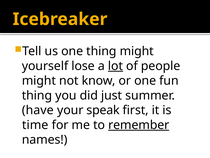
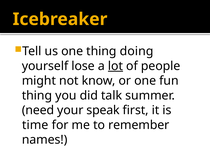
thing might: might -> doing
just: just -> talk
have: have -> need
remember underline: present -> none
